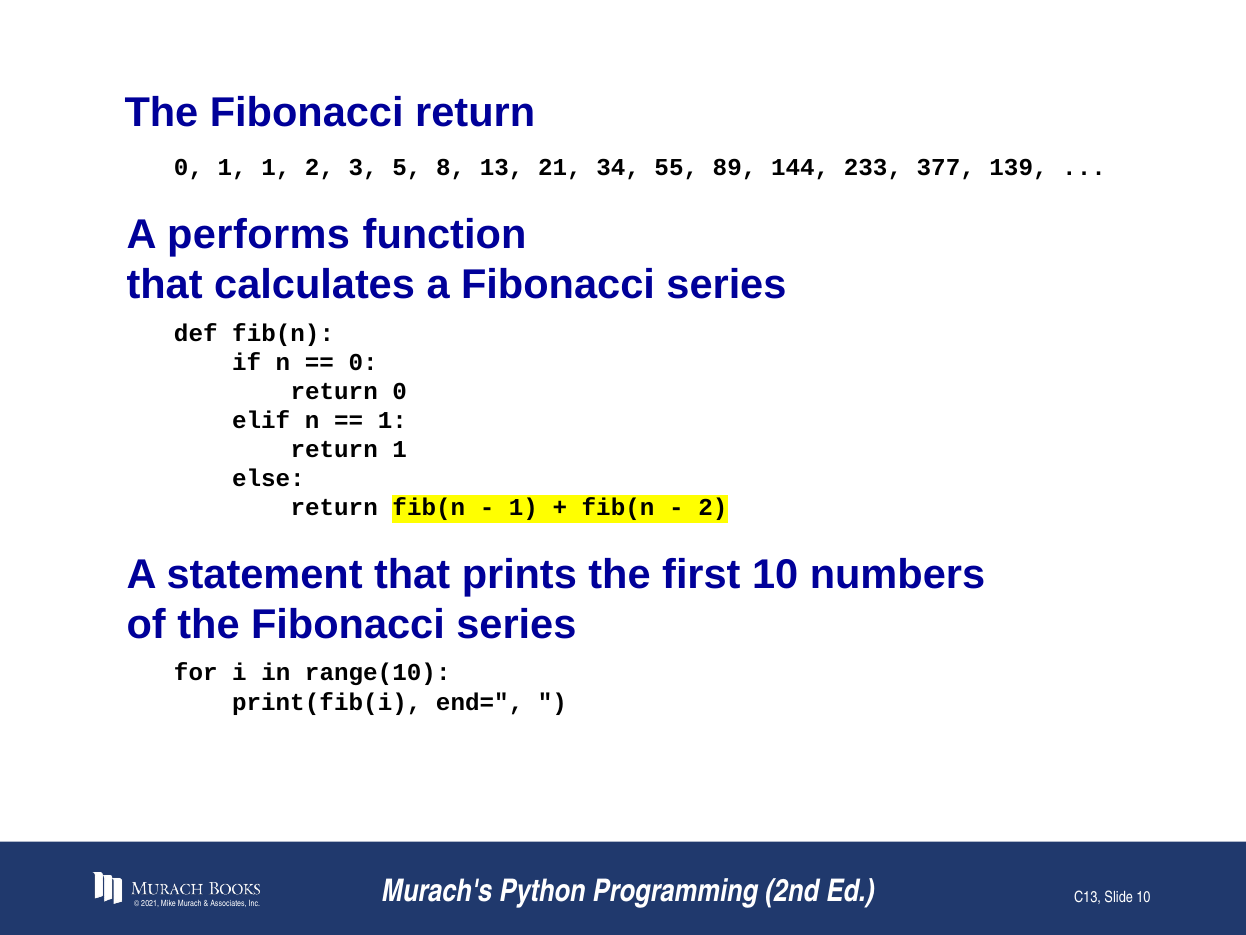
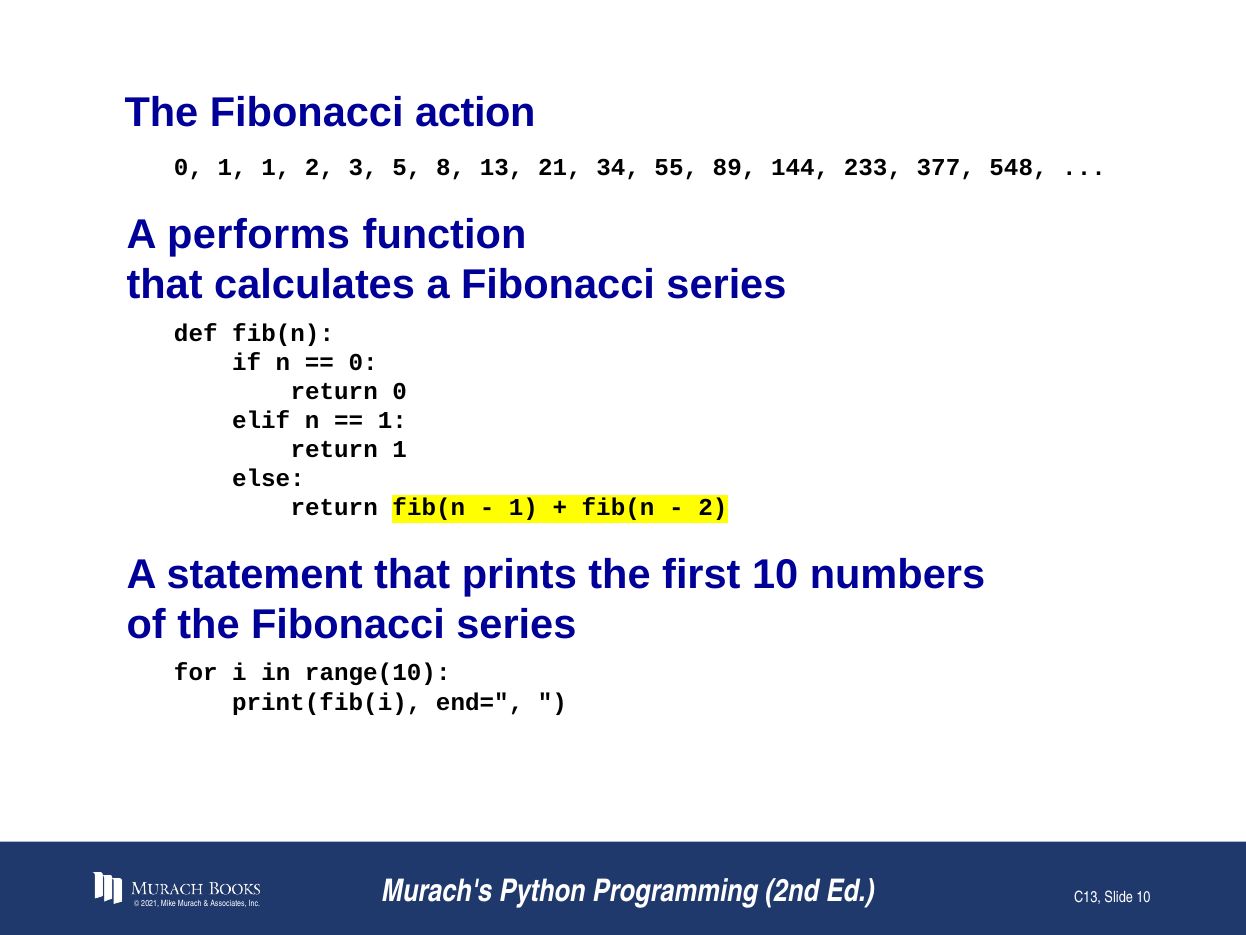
Fibonacci return: return -> action
139: 139 -> 548
